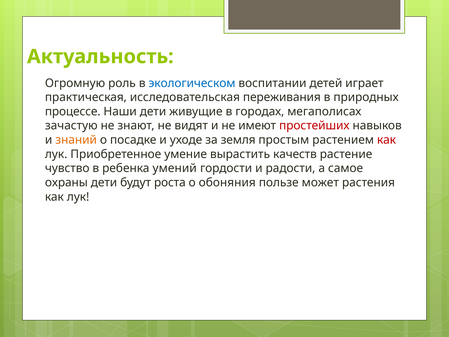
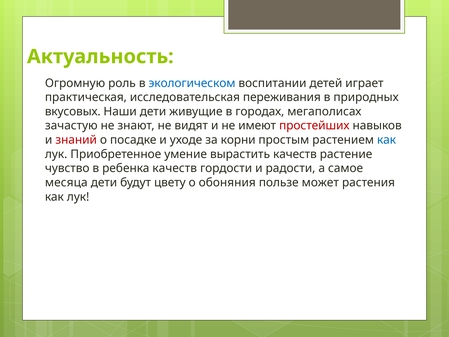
процессе: процессе -> вкусовых
знаний colour: orange -> red
земля: земля -> корни
как at (387, 140) colour: red -> blue
ребенка умений: умений -> качеств
охраны: охраны -> месяца
роста: роста -> цвету
